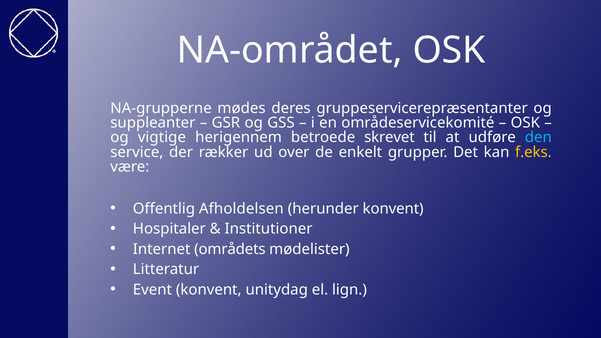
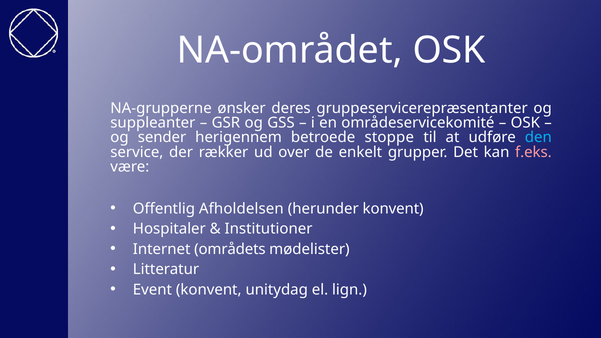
mødes: mødes -> ønsker
vigtige: vigtige -> sender
skrevet: skrevet -> stoppe
f.eks colour: yellow -> pink
